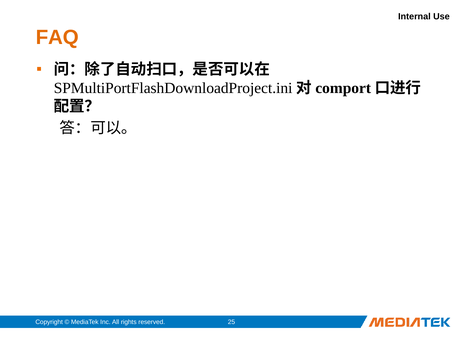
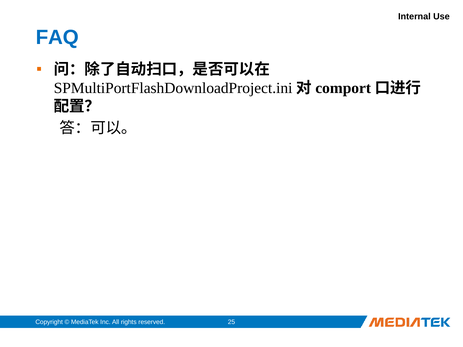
FAQ colour: orange -> blue
